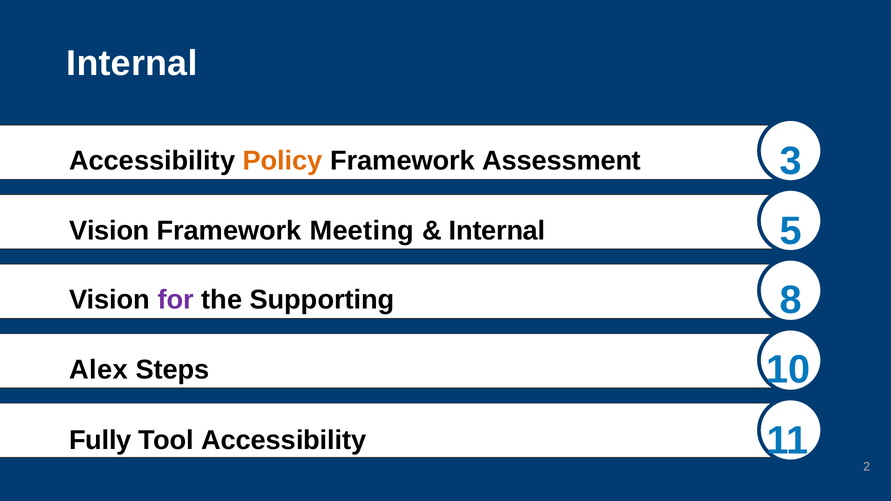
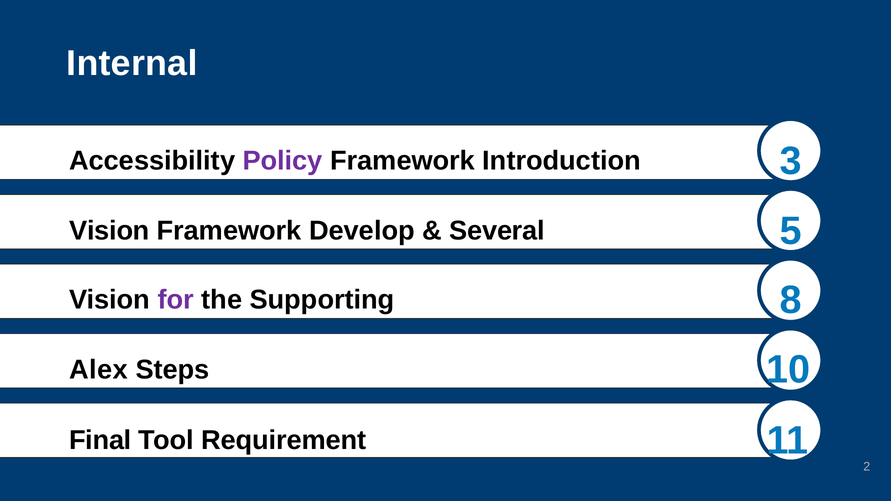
Policy colour: orange -> purple
Assessment: Assessment -> Introduction
Meeting: Meeting -> Develop
Internal at (497, 231): Internal -> Several
Fully: Fully -> Final
Tool Accessibility: Accessibility -> Requirement
